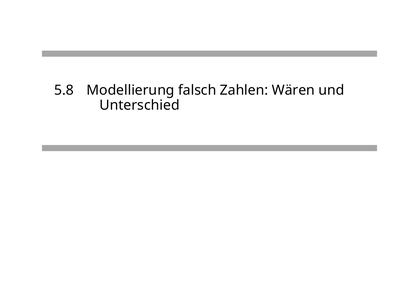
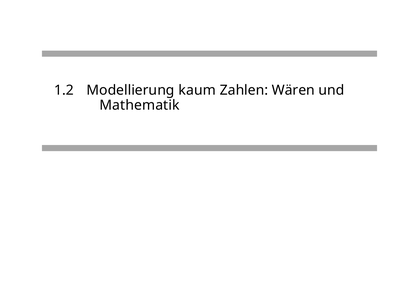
5.8: 5.8 -> 1.2
falsch: falsch -> kaum
Unterschied: Unterschied -> Mathematik
